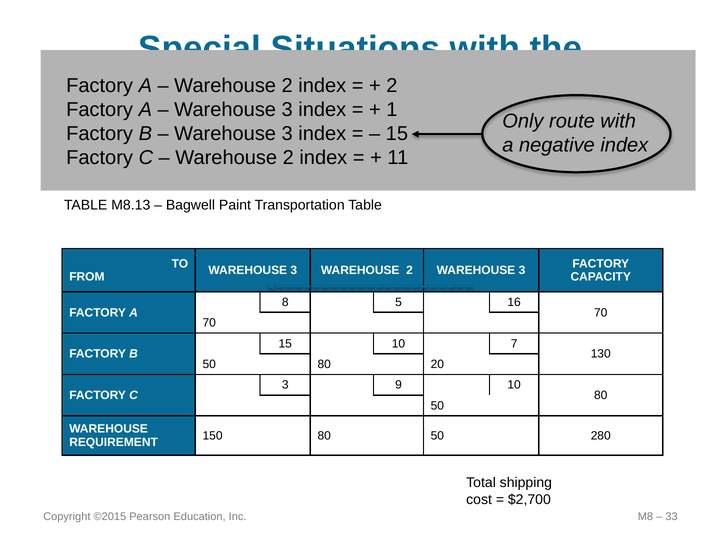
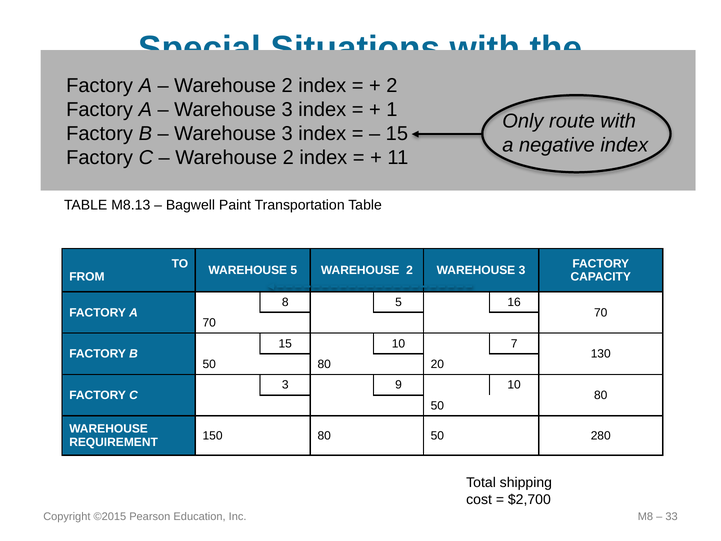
3 at (294, 270): 3 -> 5
